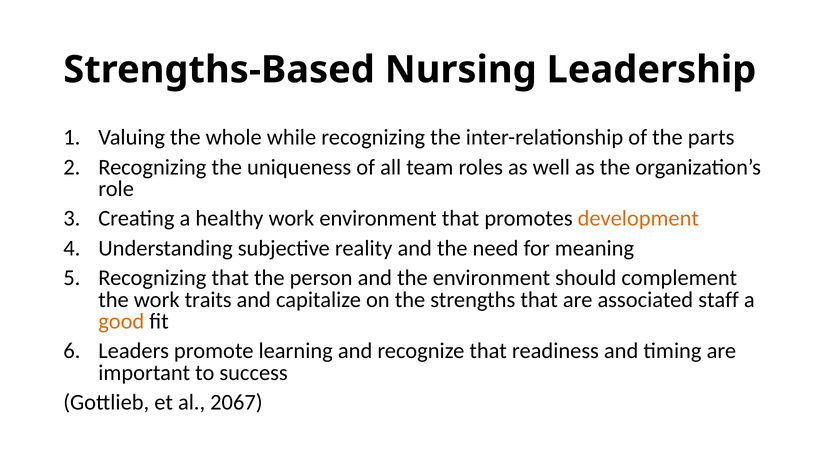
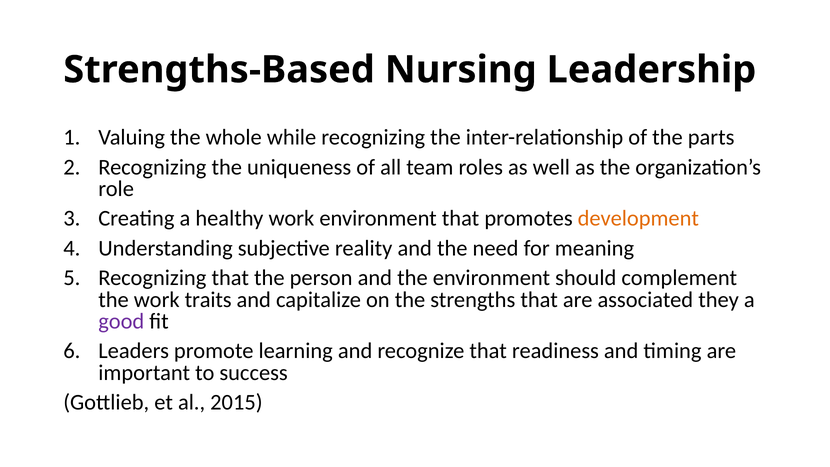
staff: staff -> they
good colour: orange -> purple
2067: 2067 -> 2015
